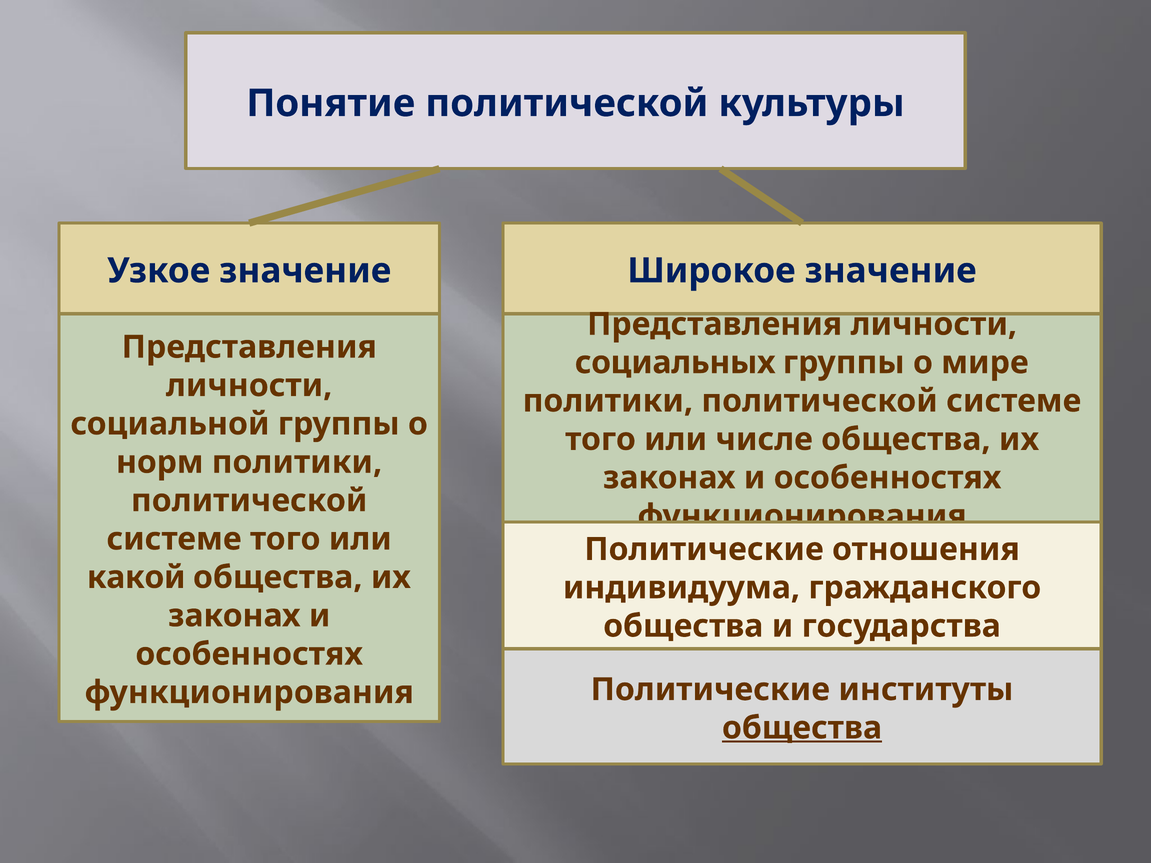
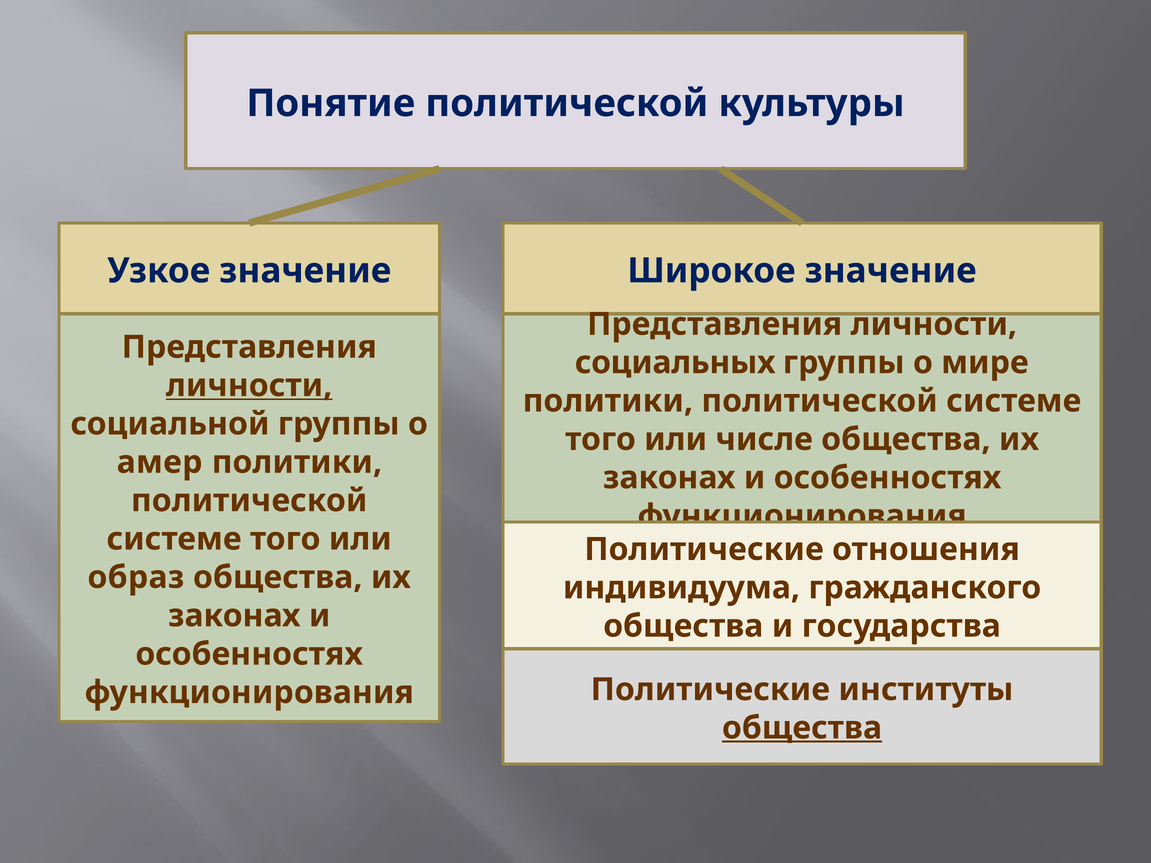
личности at (249, 386) underline: none -> present
норм: норм -> амер
какой: какой -> образ
